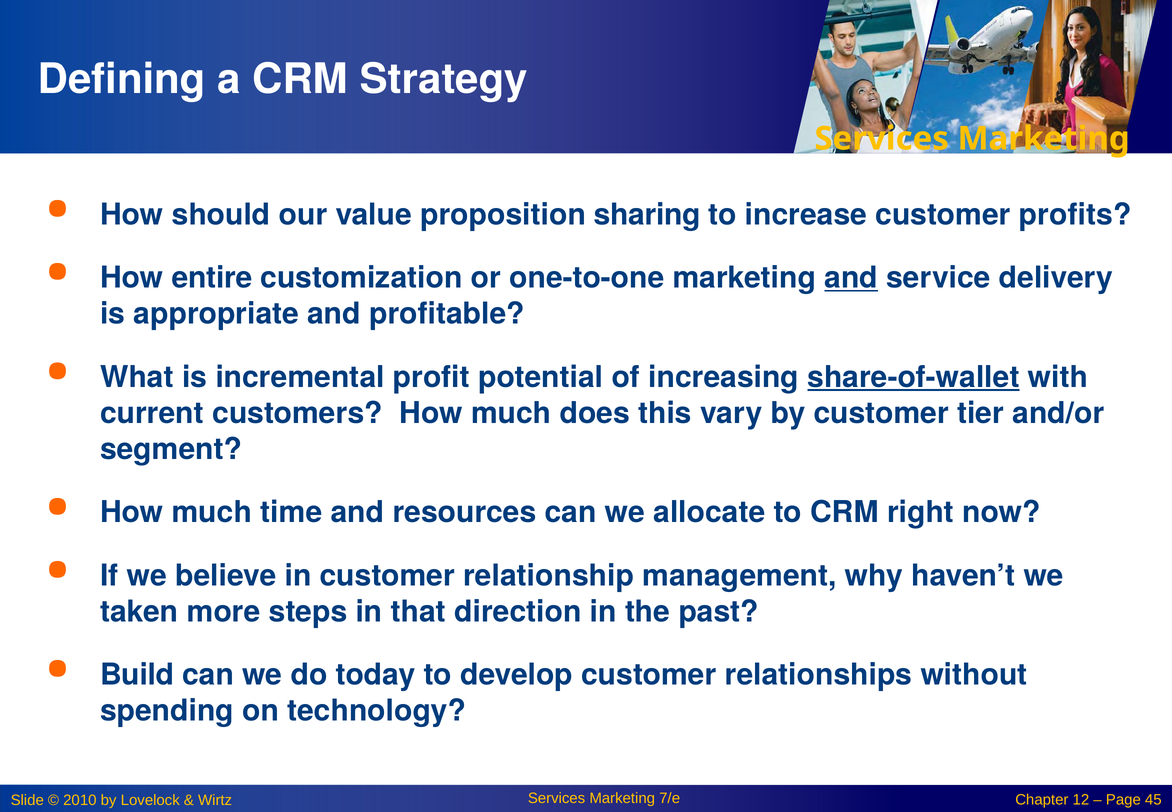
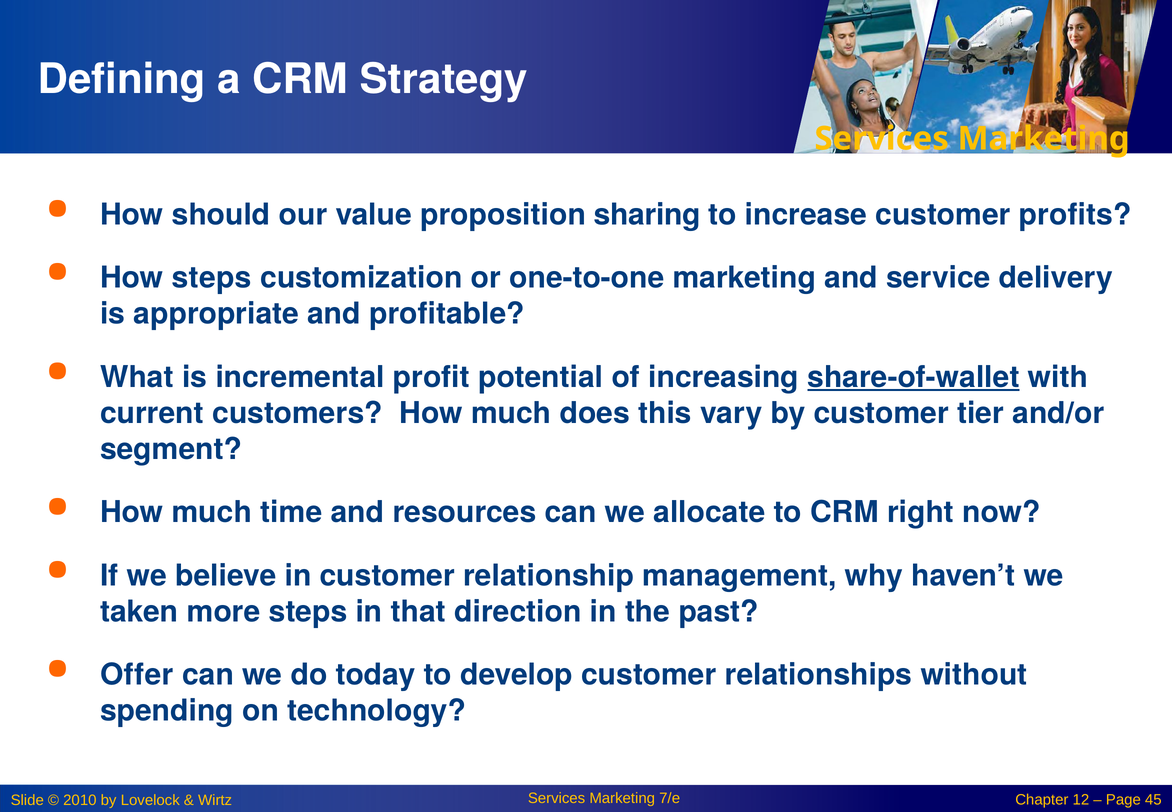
How entire: entire -> steps
and at (851, 278) underline: present -> none
Build: Build -> Offer
